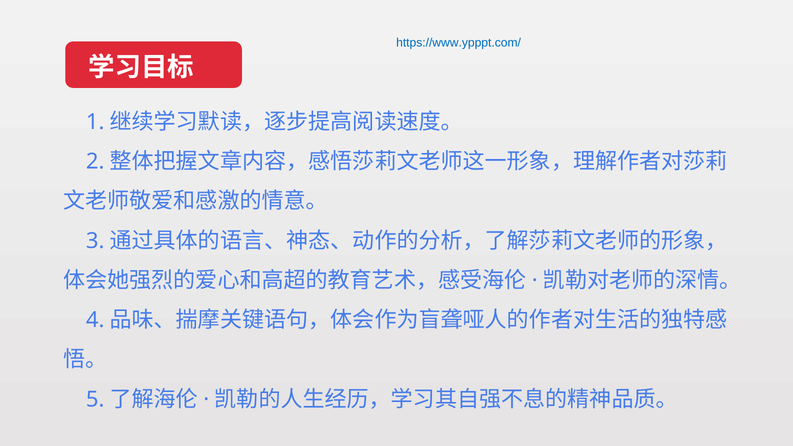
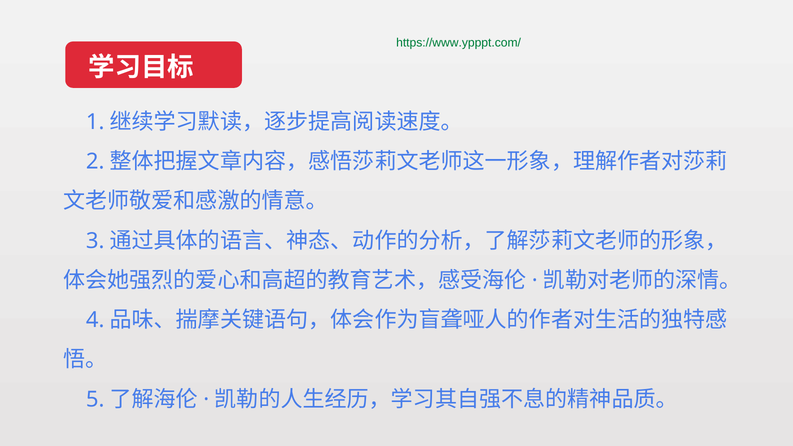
https://www.ypppt.com/ colour: blue -> green
